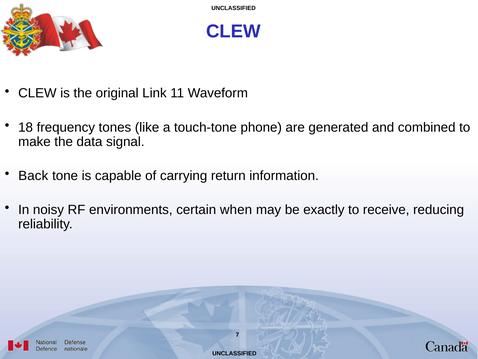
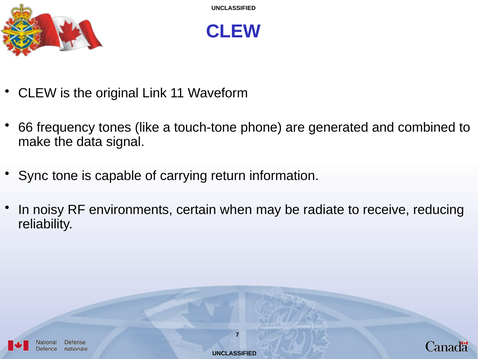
18: 18 -> 66
Back: Back -> Sync
exactly: exactly -> radiate
